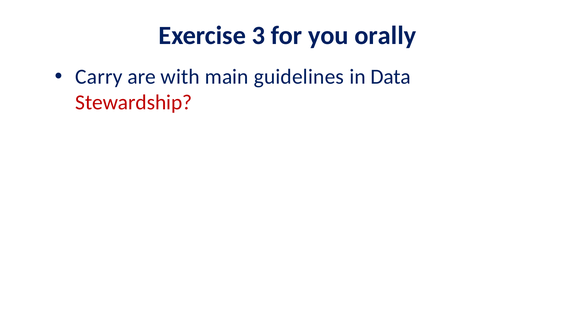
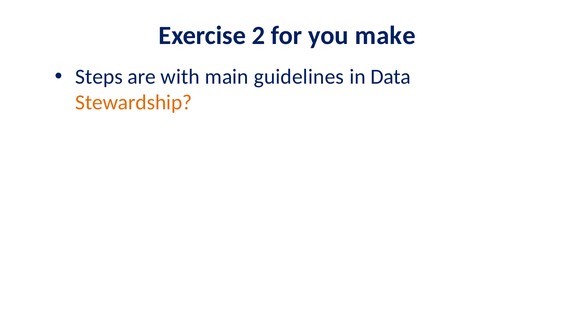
3: 3 -> 2
orally: orally -> make
Carry: Carry -> Steps
Stewardship colour: red -> orange
